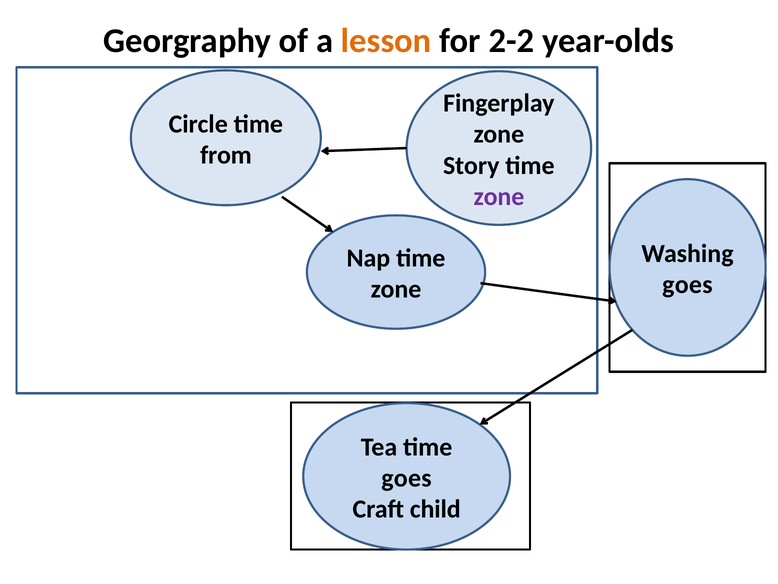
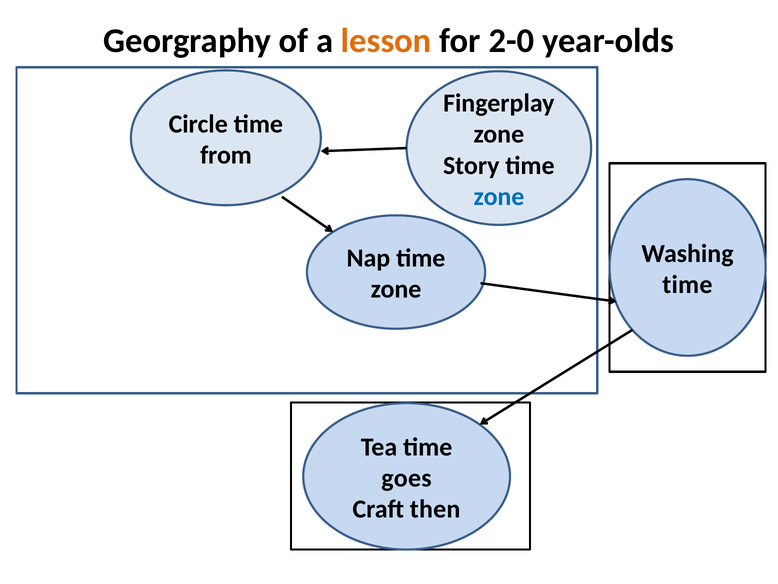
2-2: 2-2 -> 2-0
zone at (499, 196) colour: purple -> blue
goes at (687, 285): goes -> time
child: child -> then
